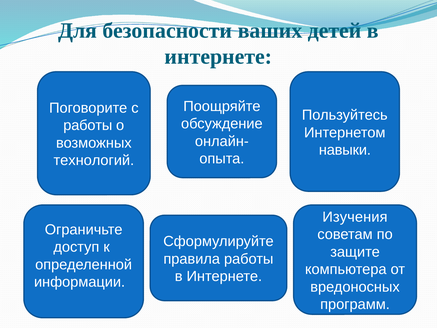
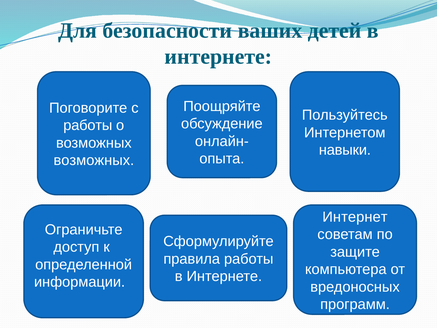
технологий at (94, 160): технологий -> возможных
Изучения: Изучения -> Интернет
